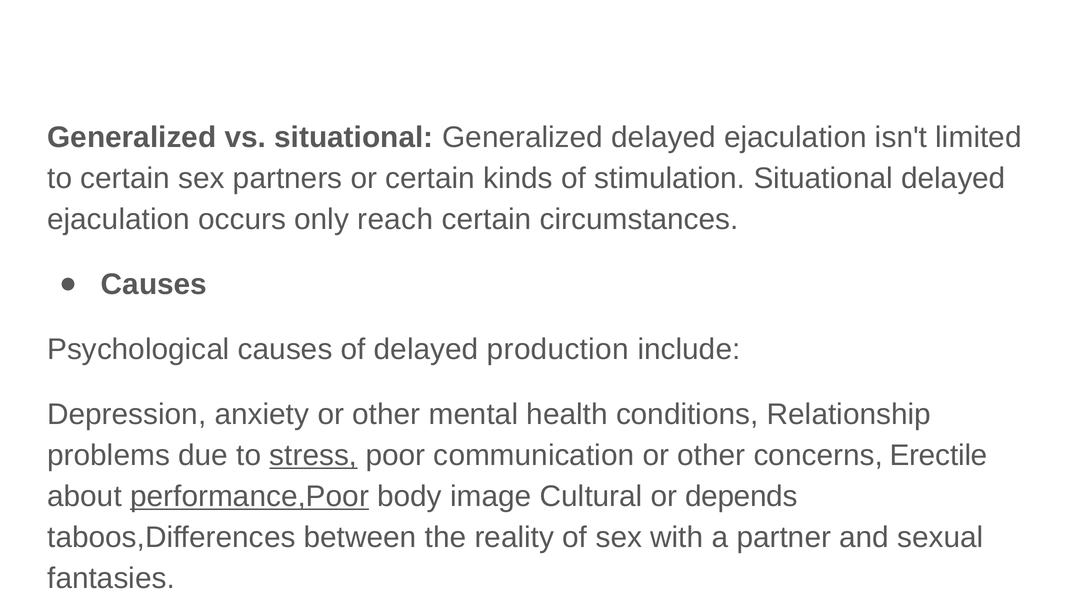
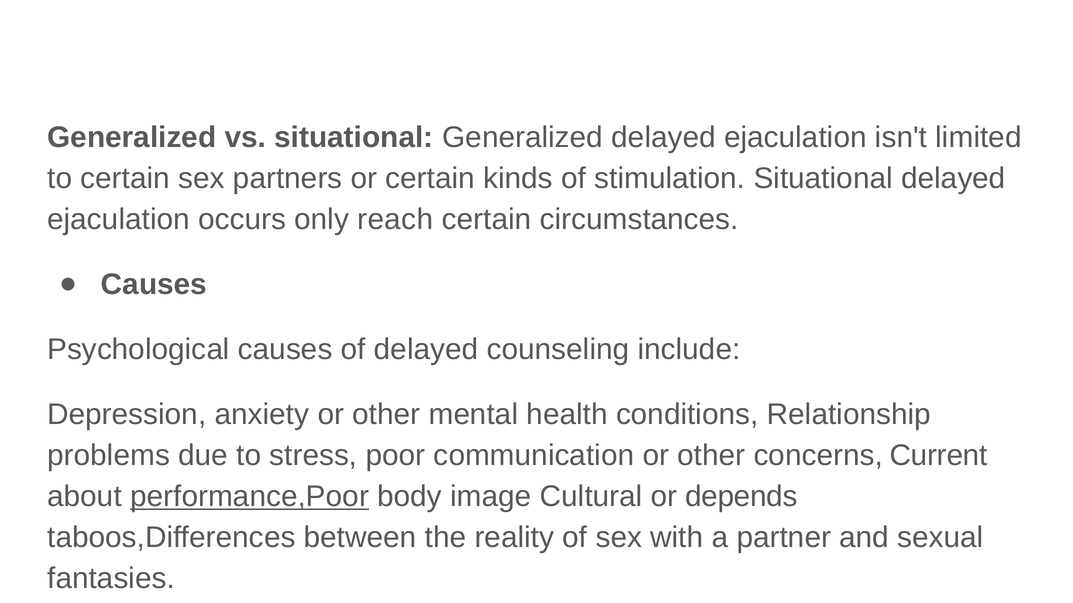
production: production -> counseling
stress underline: present -> none
Erectile: Erectile -> Current
